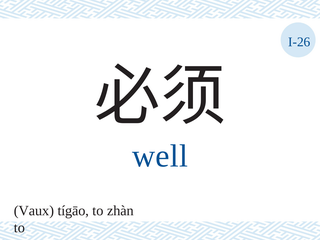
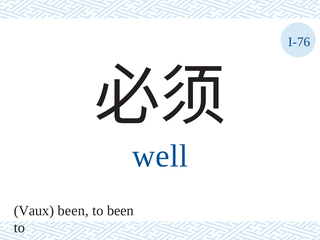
I-26: I-26 -> I-76
Vaux tígāo: tígāo -> been
to zhàn: zhàn -> been
